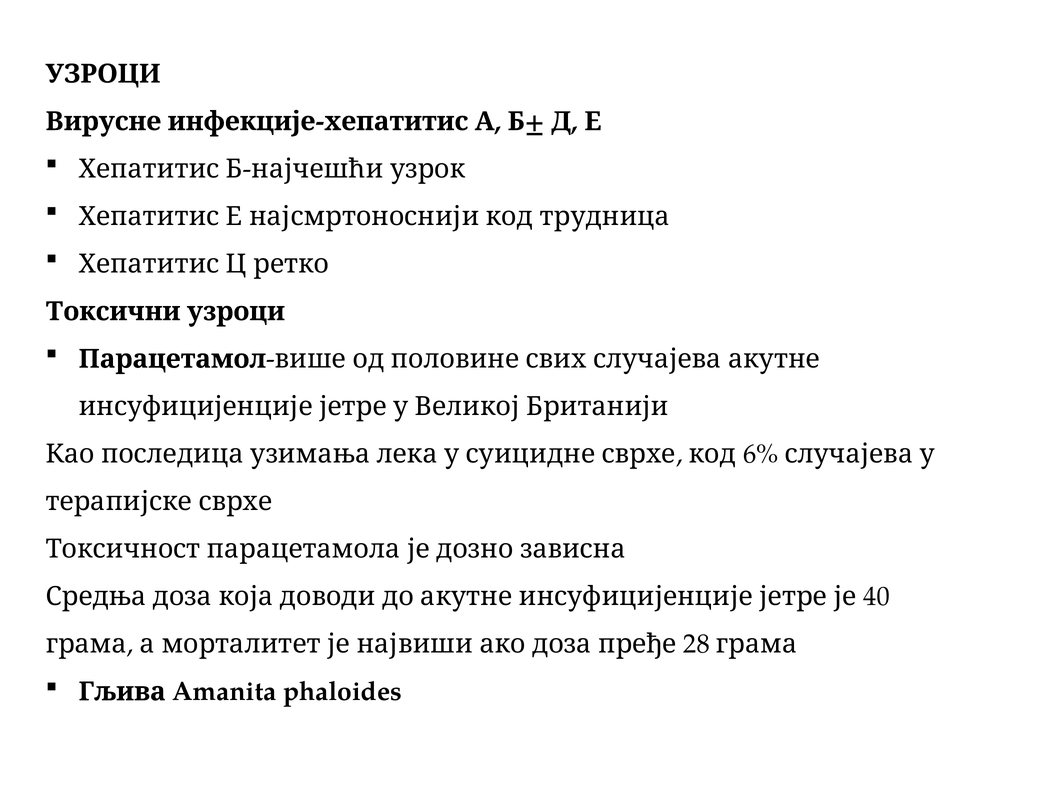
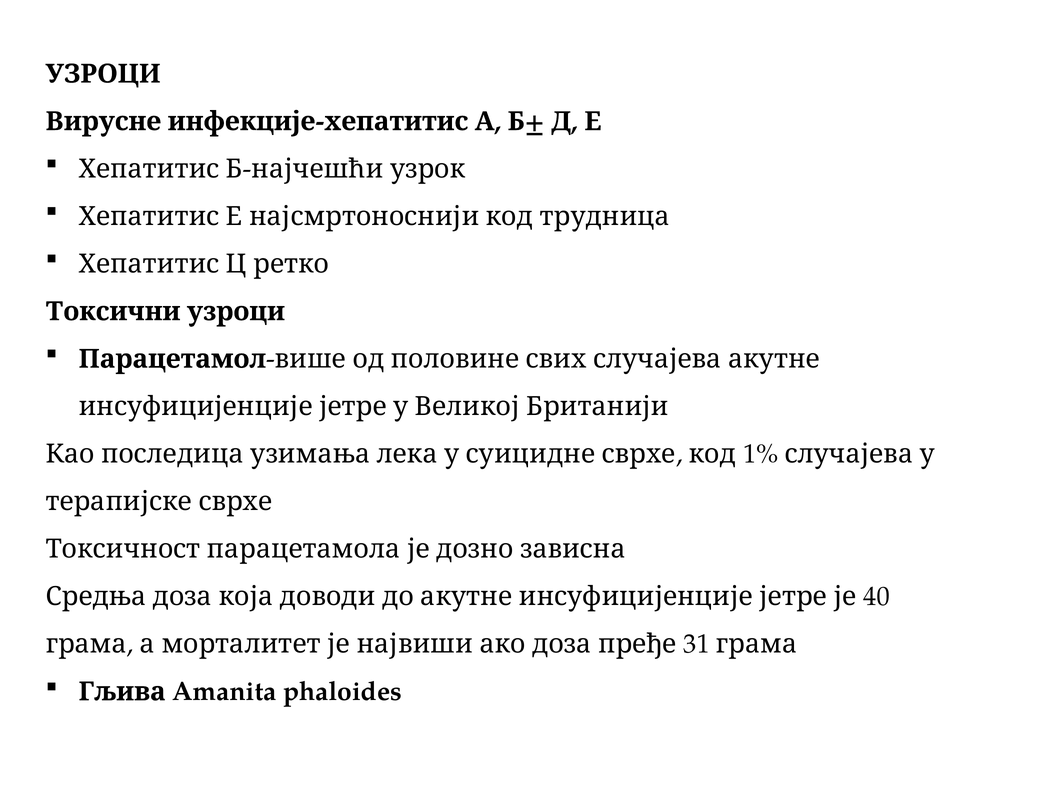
6%: 6% -> 1%
28: 28 -> 31
